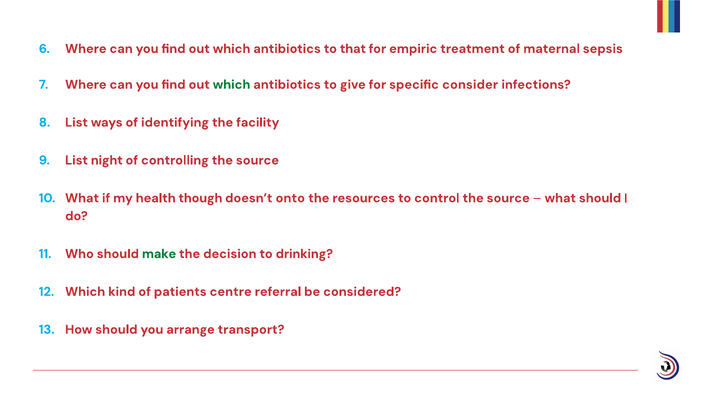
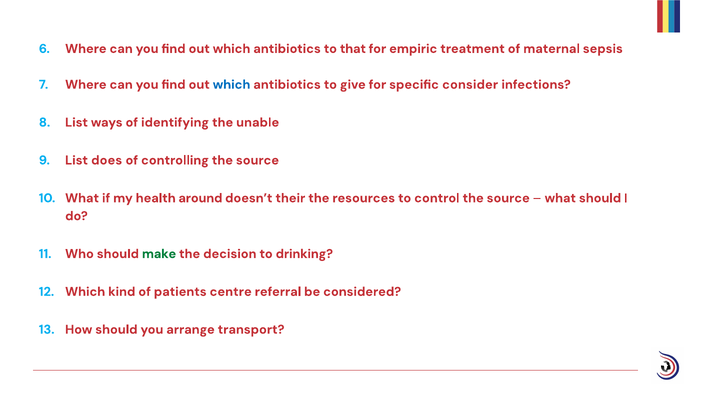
which at (232, 85) colour: green -> blue
facility: facility -> unable
night: night -> does
though: though -> around
onto: onto -> their
